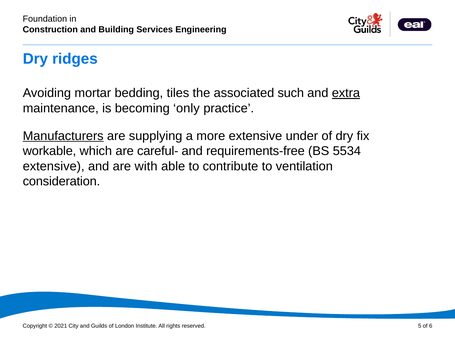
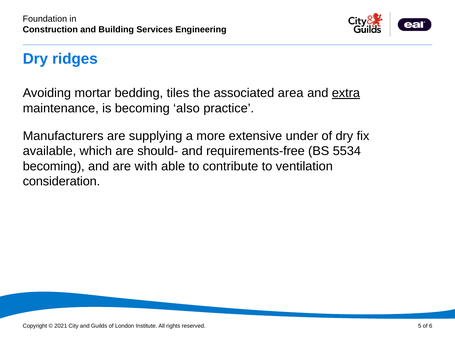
such: such -> area
only: only -> also
Manufacturers underline: present -> none
workable: workable -> available
careful-: careful- -> should-
extensive at (54, 166): extensive -> becoming
